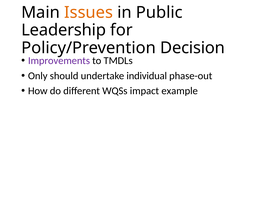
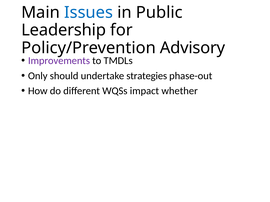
Issues colour: orange -> blue
Decision: Decision -> Advisory
individual: individual -> strategies
example: example -> whether
